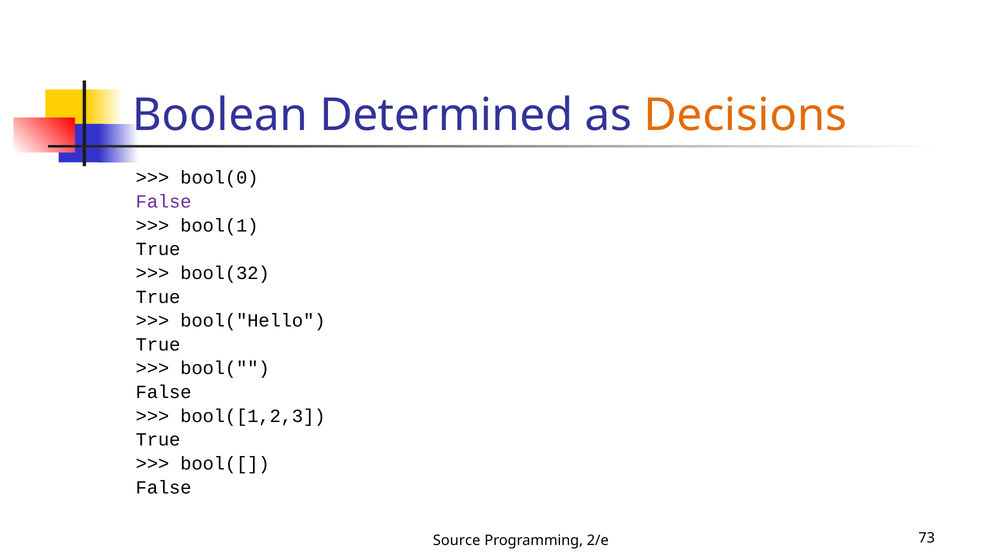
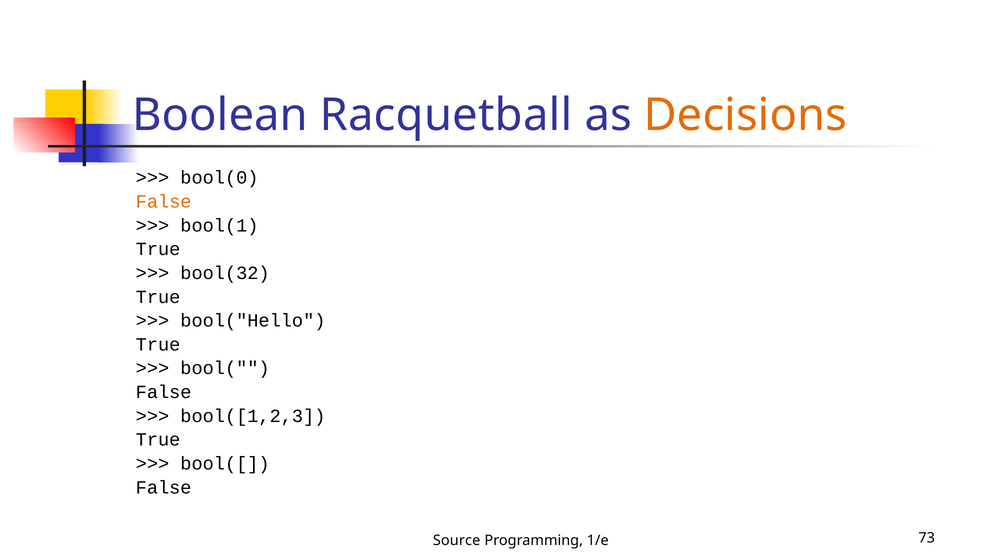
Determined: Determined -> Racquetball
False at (164, 202) colour: purple -> orange
2/e: 2/e -> 1/e
